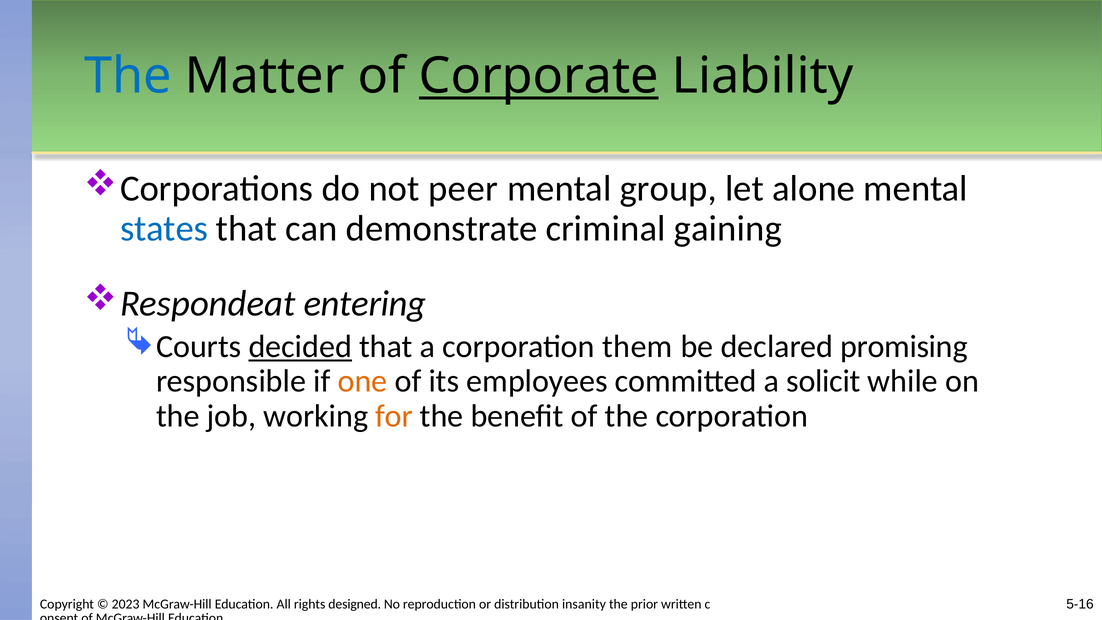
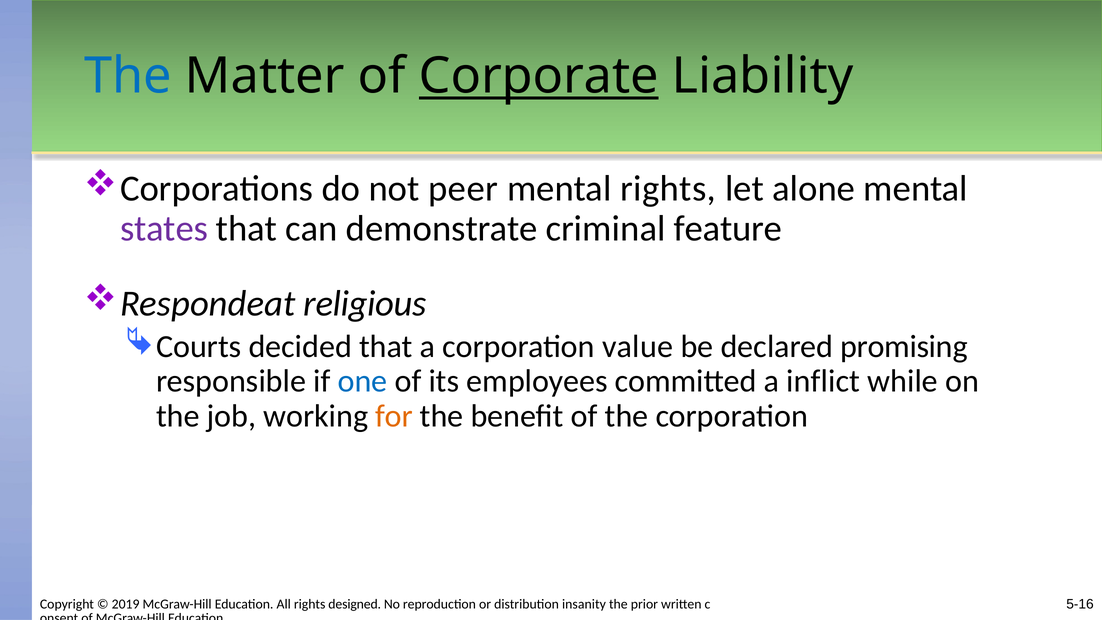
mental group: group -> rights
states colour: blue -> purple
gaining: gaining -> feature
entering: entering -> religious
decided underline: present -> none
them: them -> value
one colour: orange -> blue
solicit: solicit -> inflict
2023: 2023 -> 2019
